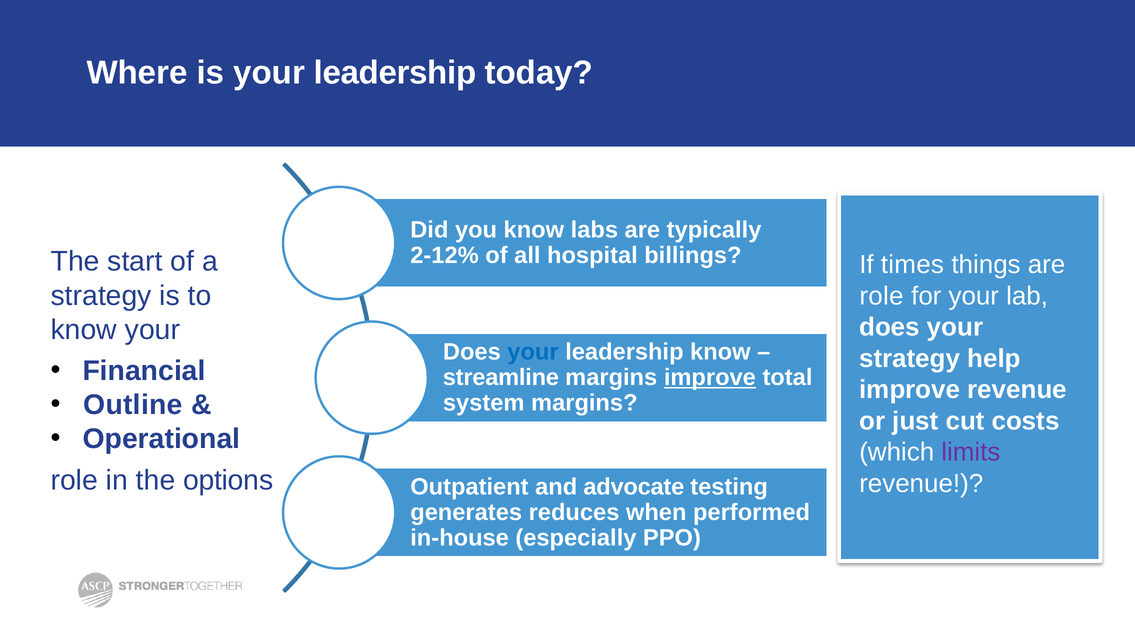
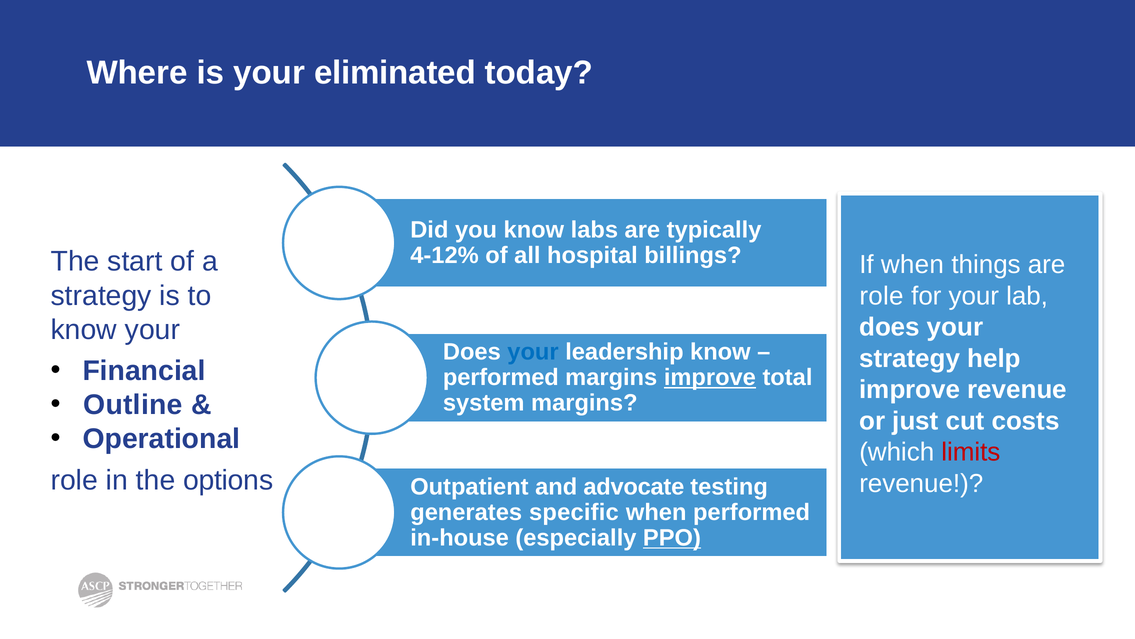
is your leadership: leadership -> eliminated
2-12%: 2-12% -> 4-12%
If times: times -> when
streamline at (501, 377): streamline -> performed
limits colour: purple -> red
reduces: reduces -> specific
PPO underline: none -> present
